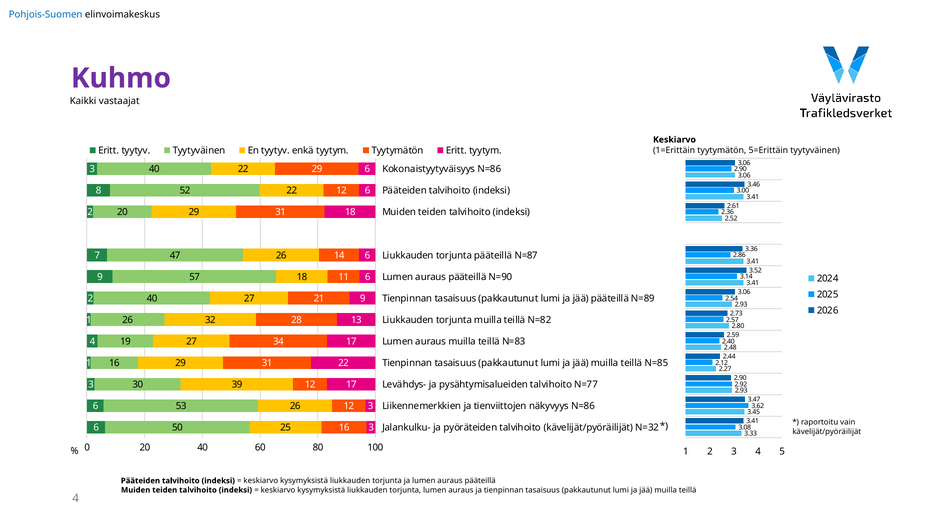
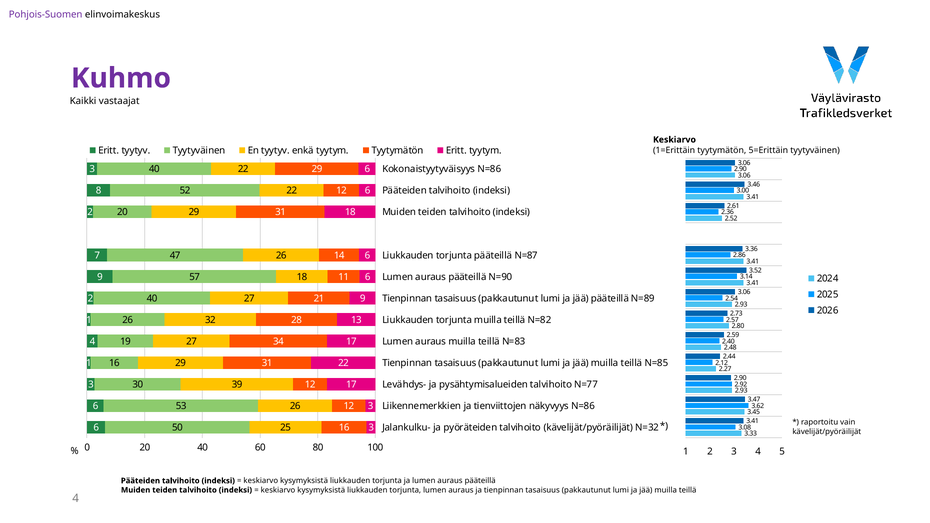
Pohjois-Suomen colour: blue -> purple
